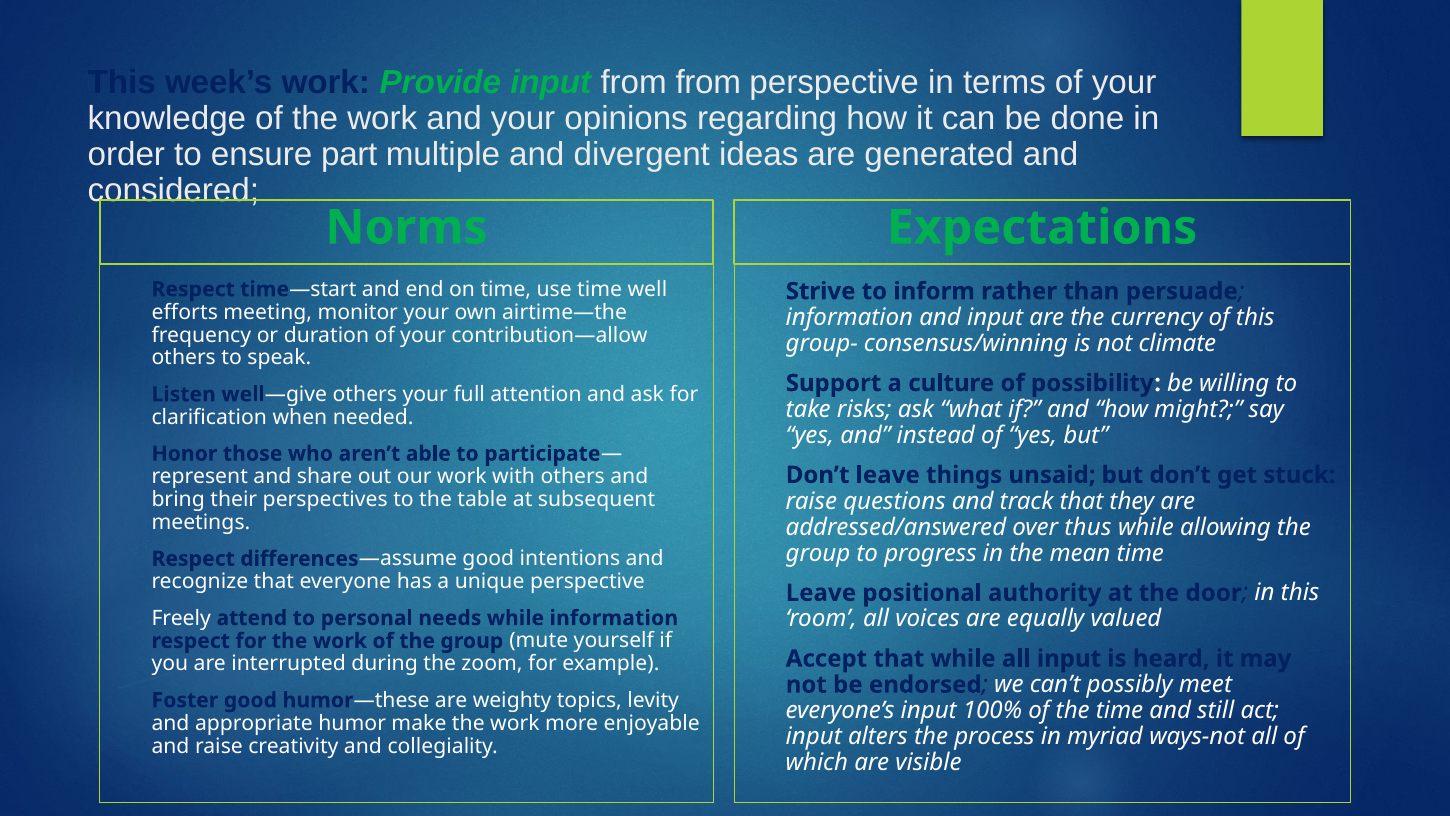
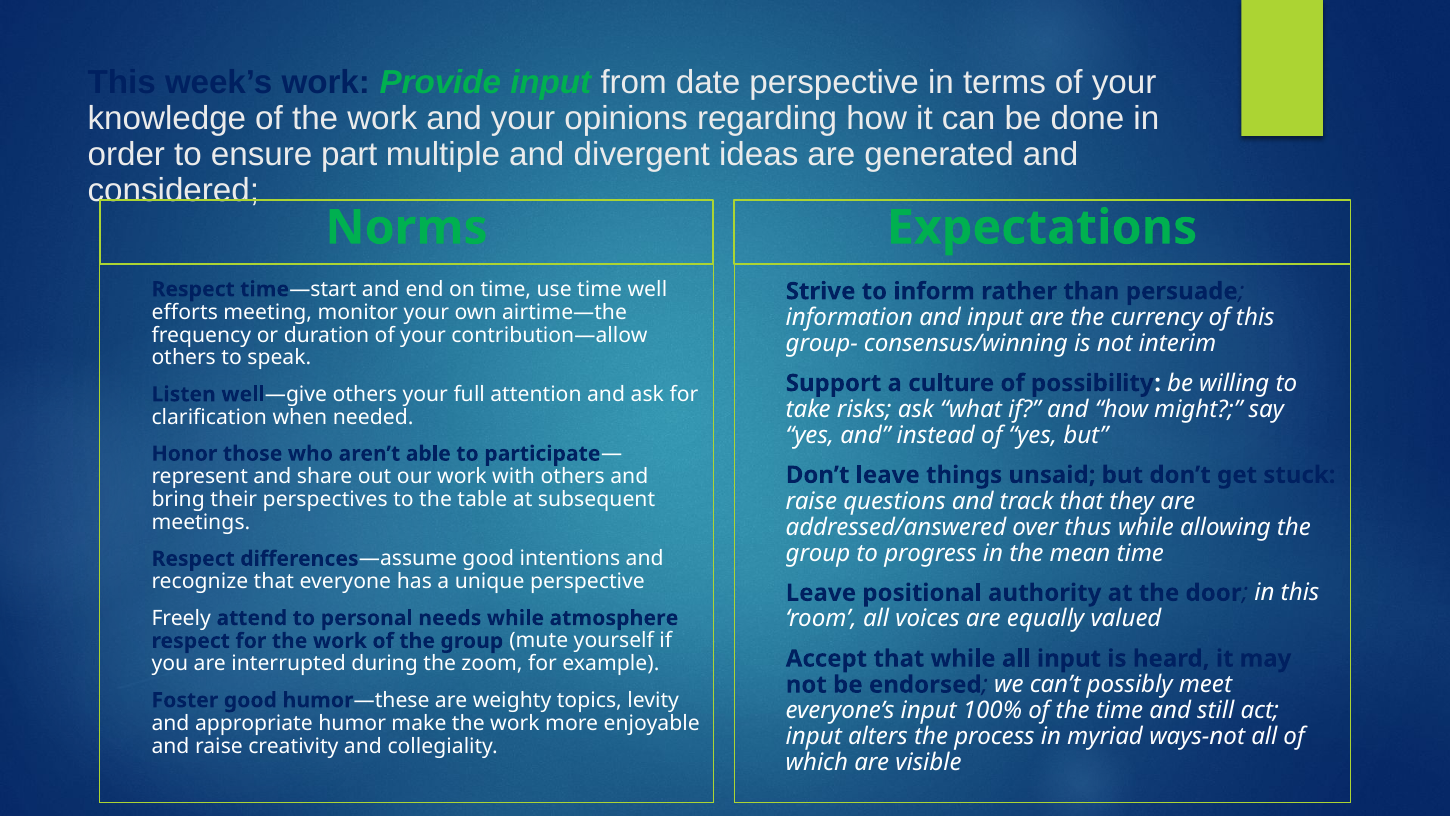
from from: from -> date
climate: climate -> interim
while information: information -> atmosphere
